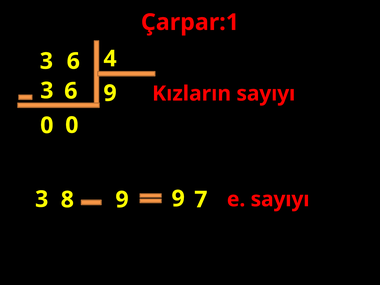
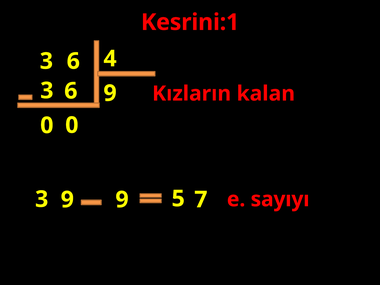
Çarpar:1: Çarpar:1 -> Kesrini:1
Kızların sayıyı: sayıyı -> kalan
3 8: 8 -> 9
9 9: 9 -> 5
